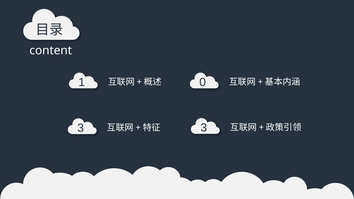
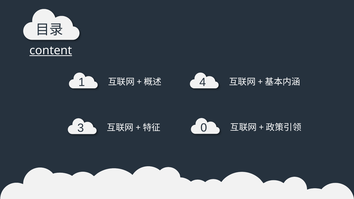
content underline: none -> present
0: 0 -> 4
3 3: 3 -> 0
